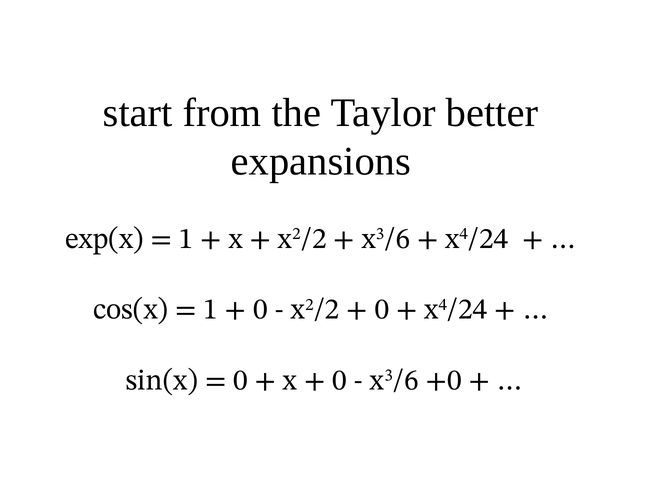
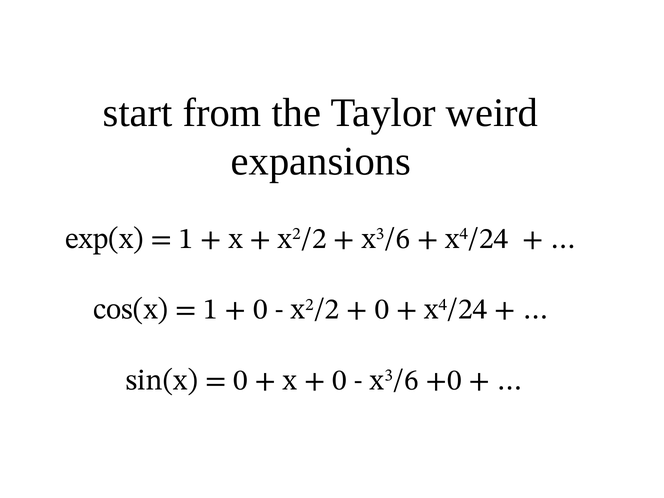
better: better -> weird
